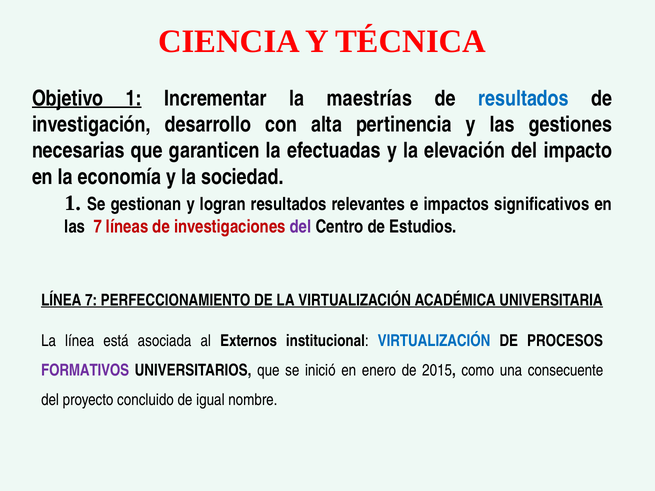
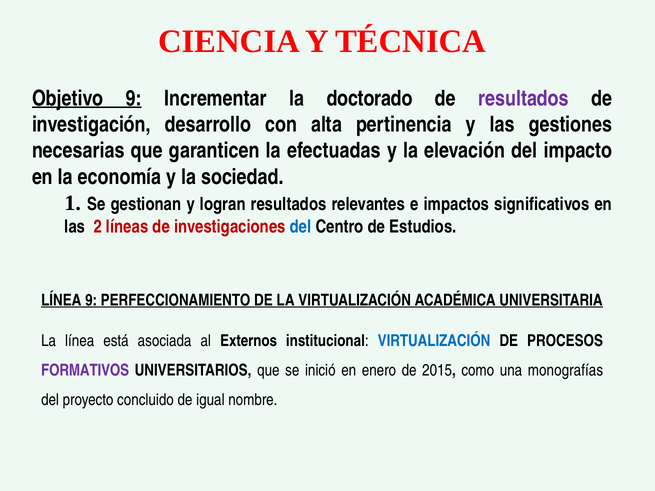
Objetivo 1: 1 -> 9
maestrías: maestrías -> doctorado
resultados at (524, 98) colour: blue -> purple
las 7: 7 -> 2
del at (301, 227) colour: purple -> blue
LÍNEA 7: 7 -> 9
consecuente: consecuente -> monografías
